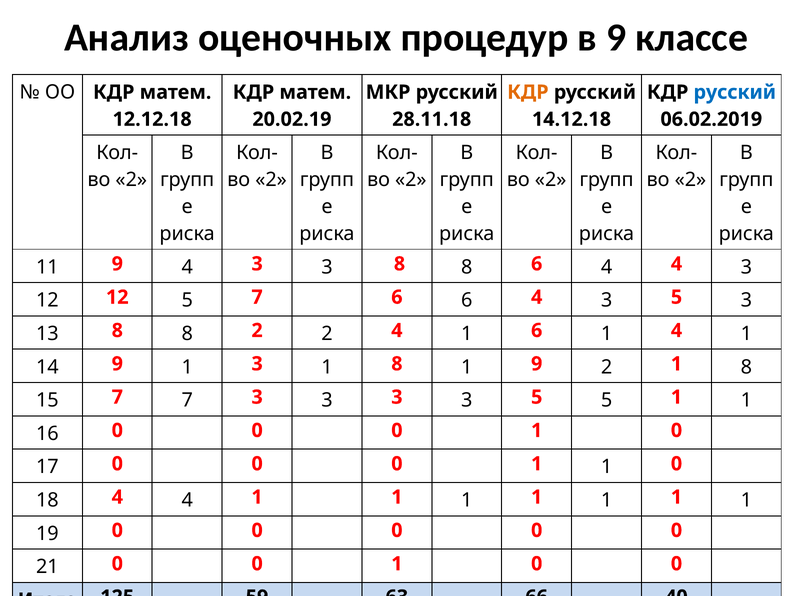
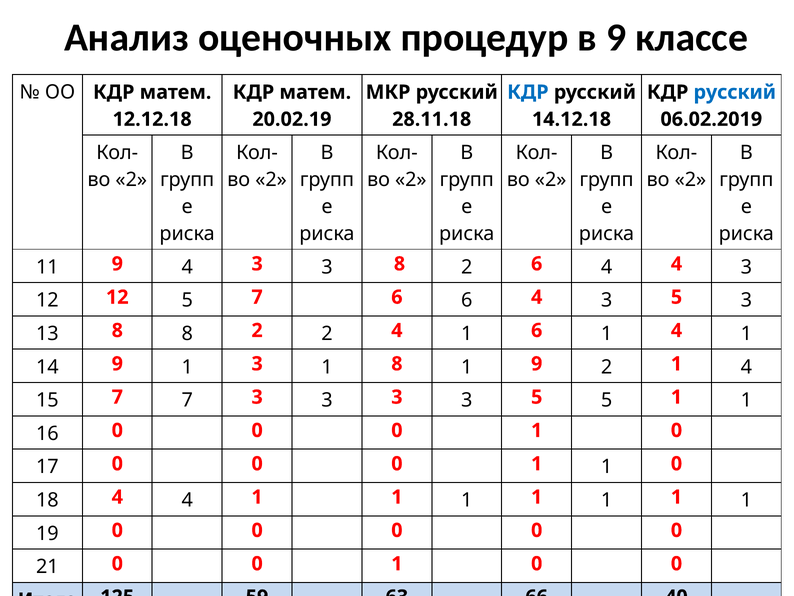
КДР at (528, 92) colour: orange -> blue
3 8 8: 8 -> 2
2 1 8: 8 -> 4
